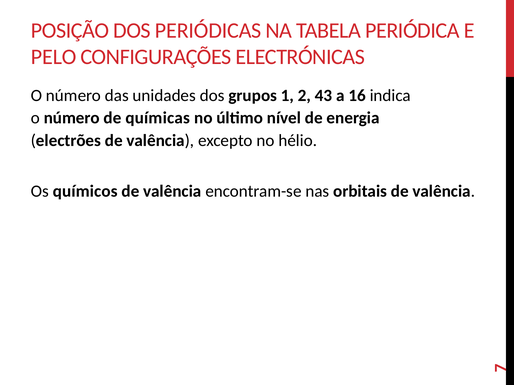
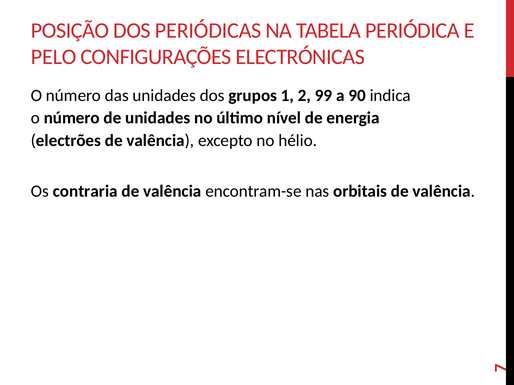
43: 43 -> 99
16: 16 -> 90
de químicas: químicas -> unidades
químicos: químicos -> contraria
